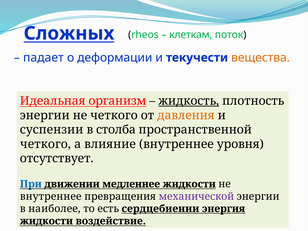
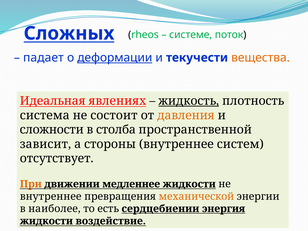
клеткам: клеткам -> системе
деформации underline: none -> present
организм: организм -> явлениях
энергии at (45, 115): энергии -> система
не четкого: четкого -> состоит
суспензии: суспензии -> сложности
четкого at (45, 144): четкого -> зависит
влияние: влияние -> стороны
уровня: уровня -> систем
При colour: blue -> orange
механической colour: purple -> orange
